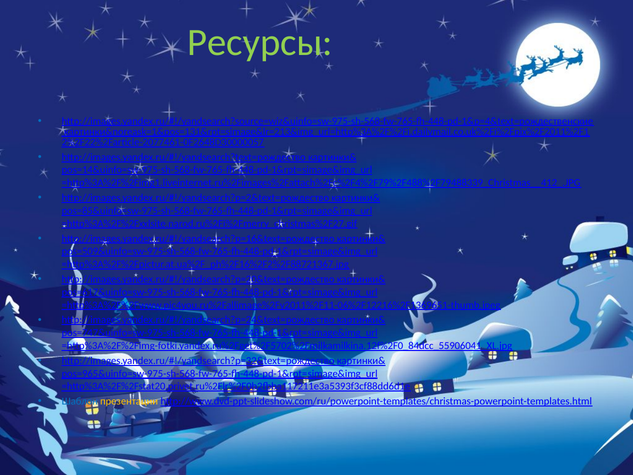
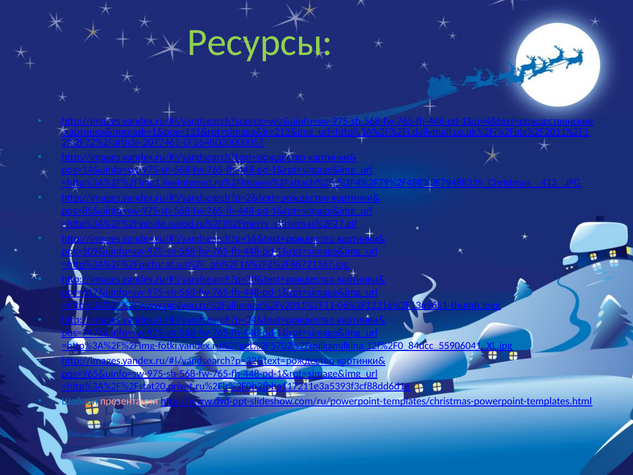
презентации colour: yellow -> pink
